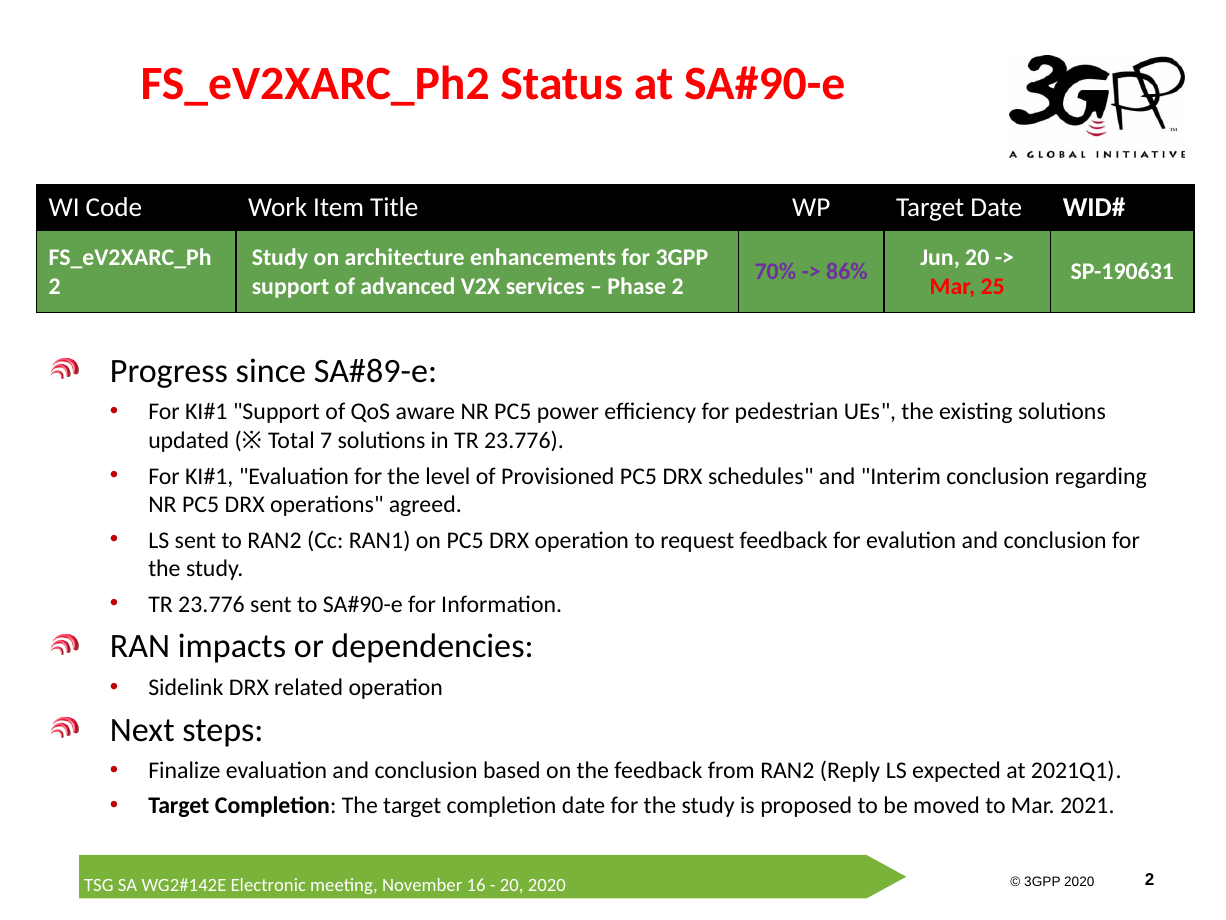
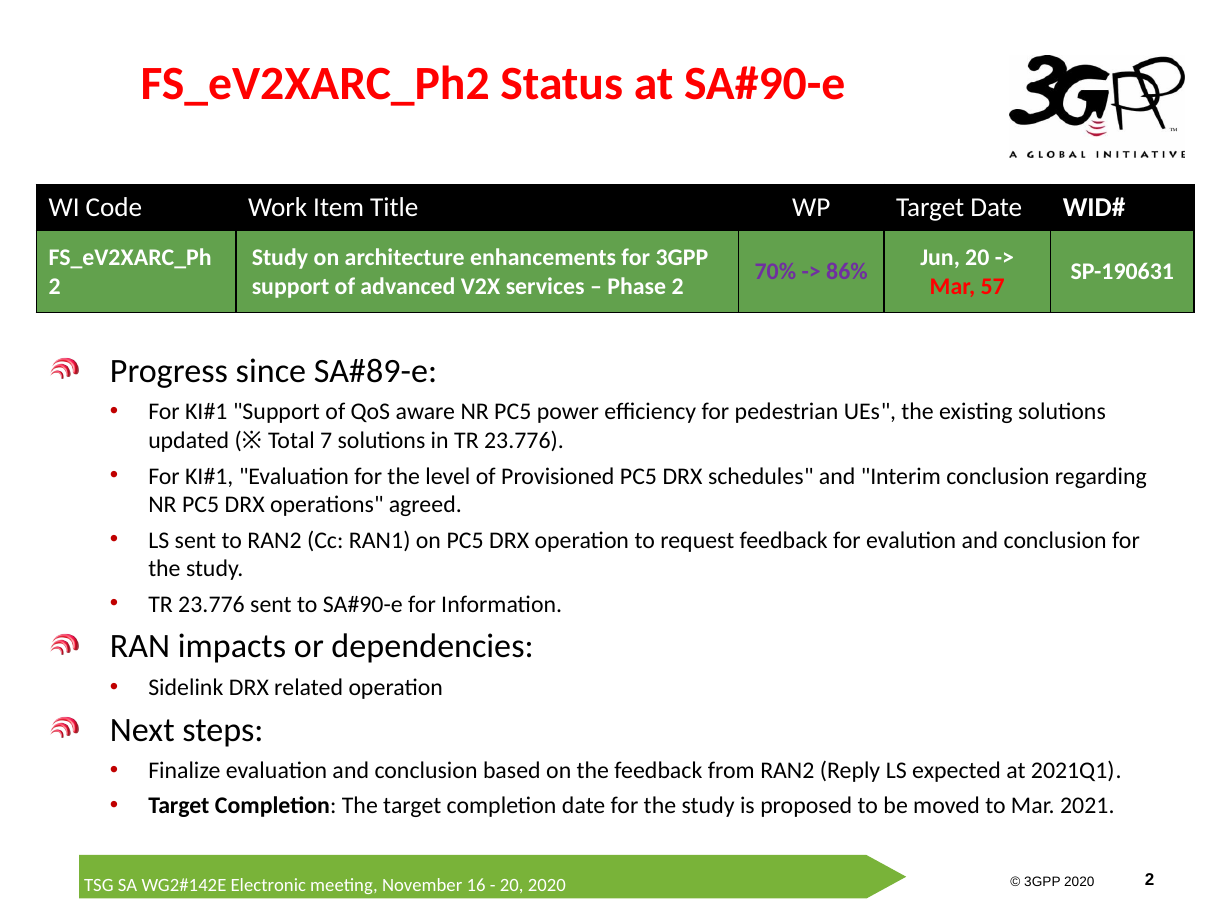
25: 25 -> 57
